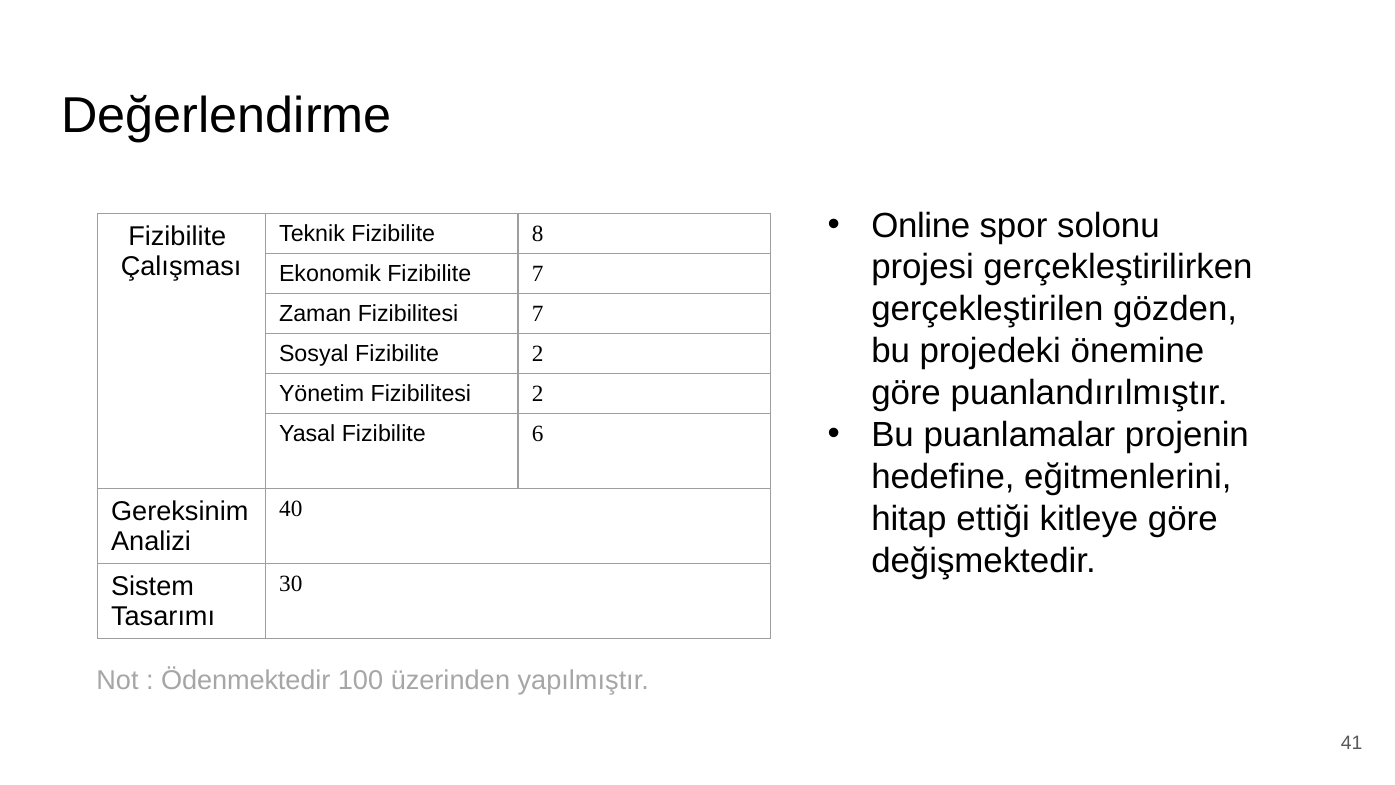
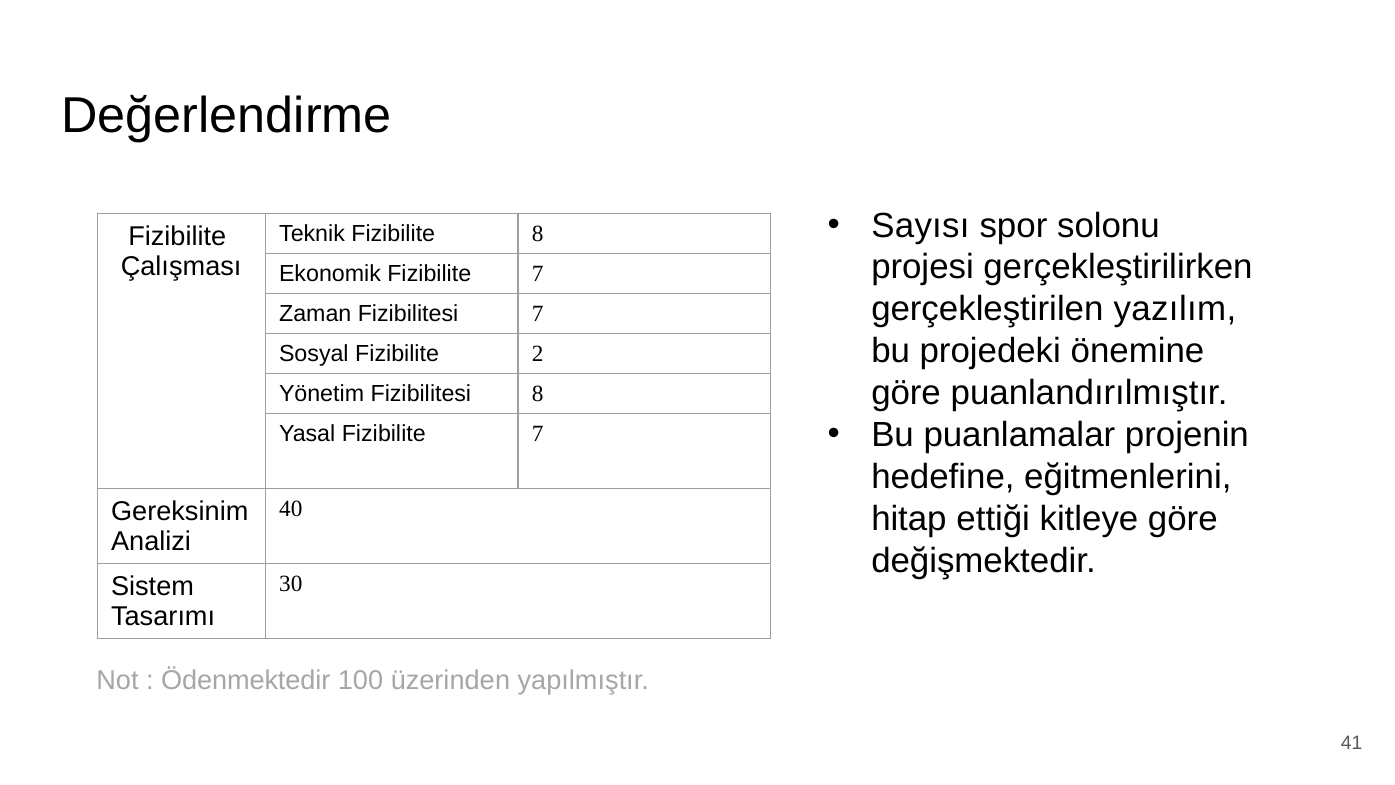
Online: Online -> Sayısı
gözden: gözden -> yazılım
Fizibilitesi 2: 2 -> 8
Yasal Fizibilite 6: 6 -> 7
